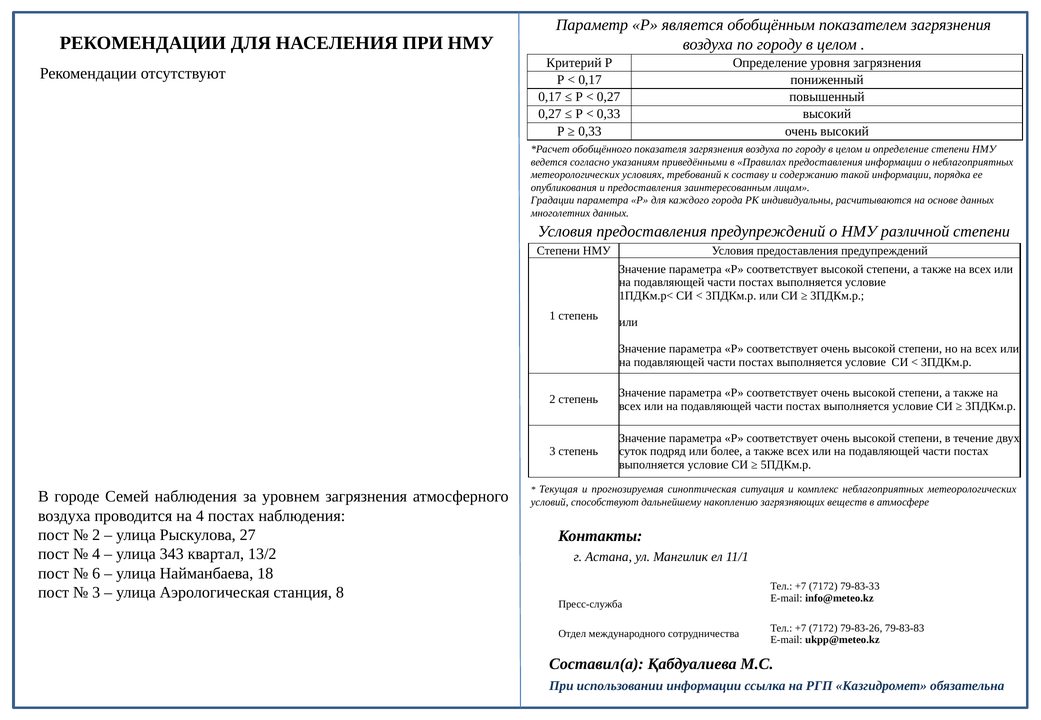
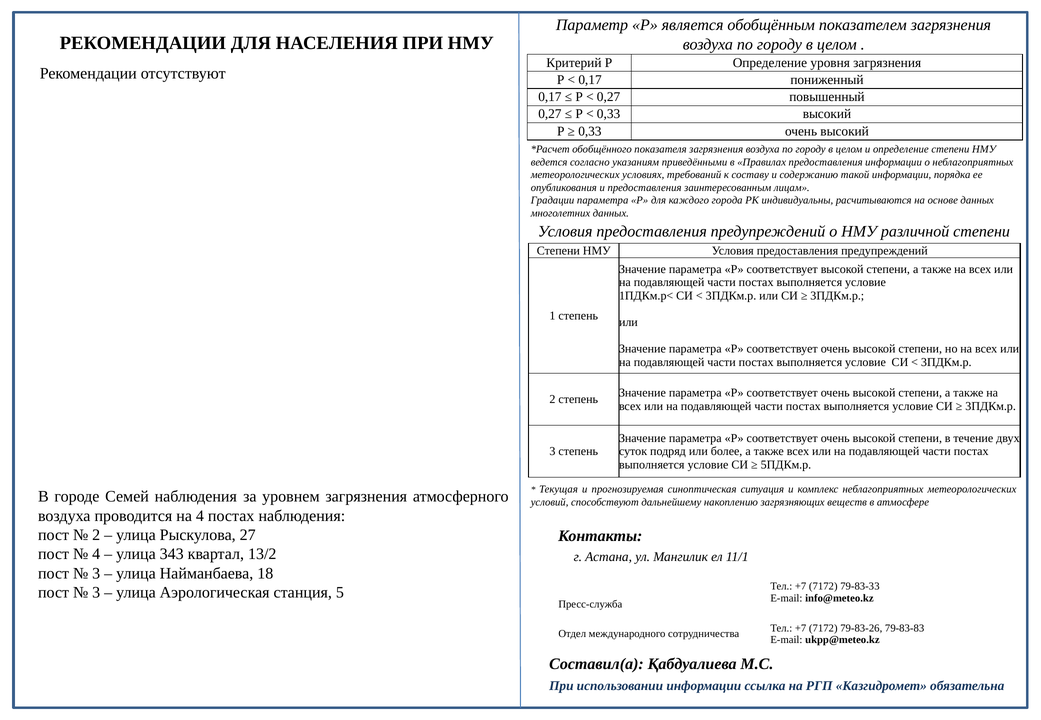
6 at (96, 574): 6 -> 3
8: 8 -> 5
